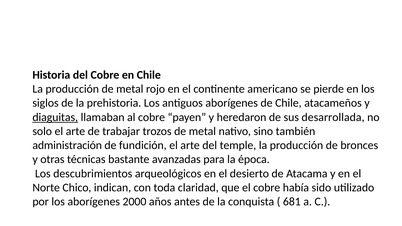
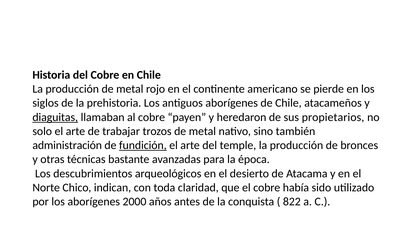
desarrollada: desarrollada -> propietarios
fundición underline: none -> present
681: 681 -> 822
